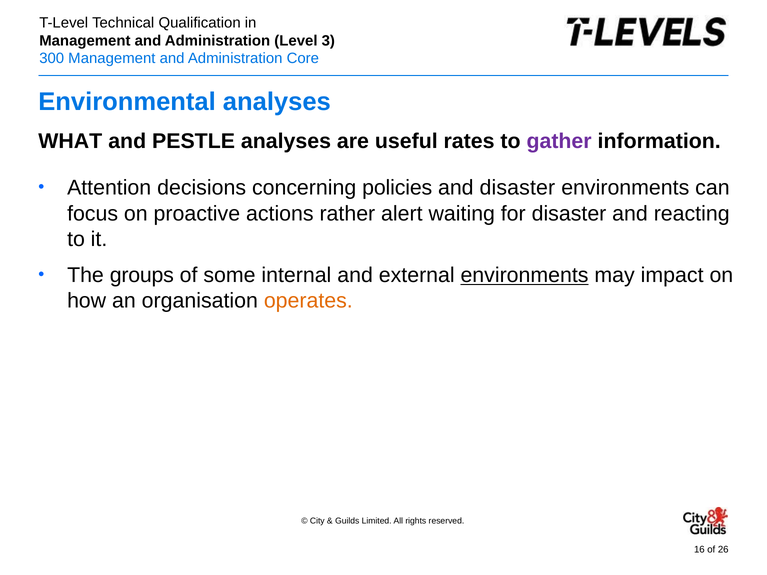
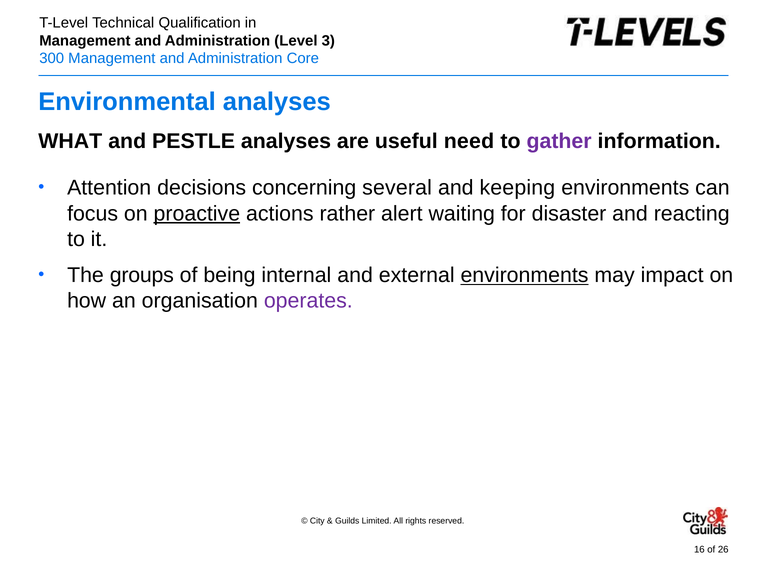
rates: rates -> need
policies: policies -> several
and disaster: disaster -> keeping
proactive underline: none -> present
some: some -> being
operates colour: orange -> purple
